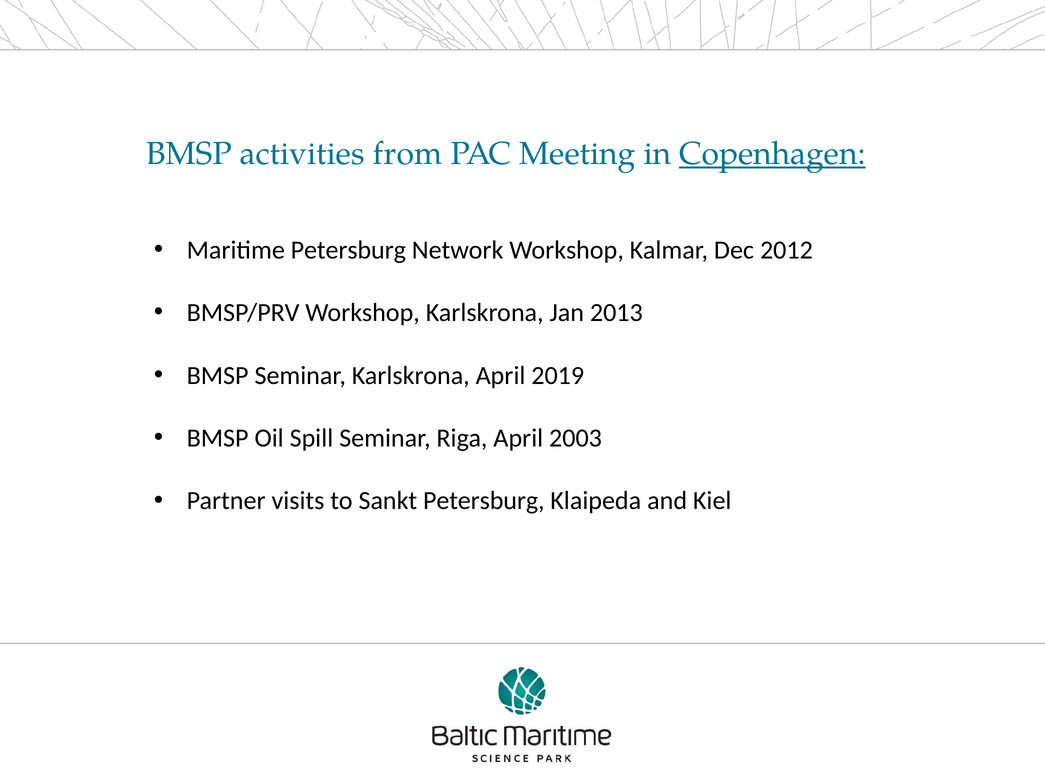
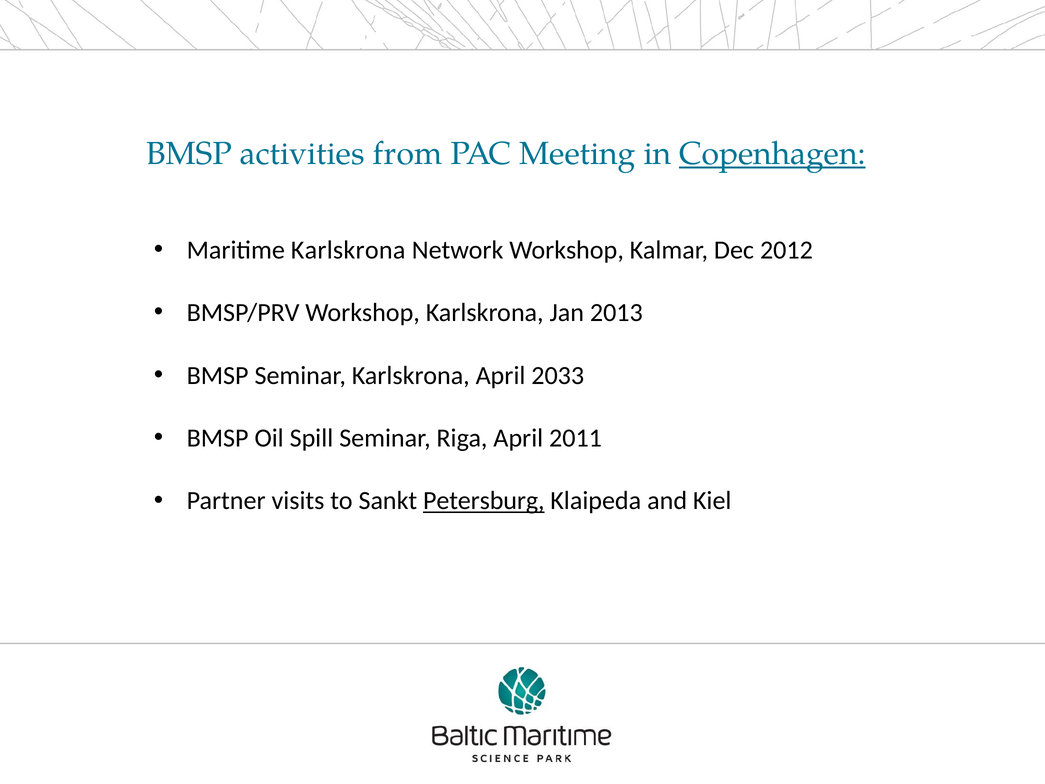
Maritime Petersburg: Petersburg -> Karlskrona
2019: 2019 -> 2033
2003: 2003 -> 2011
Petersburg at (484, 501) underline: none -> present
